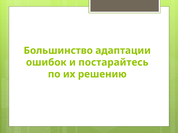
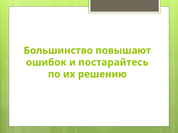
адаптации: адаптации -> повышают
